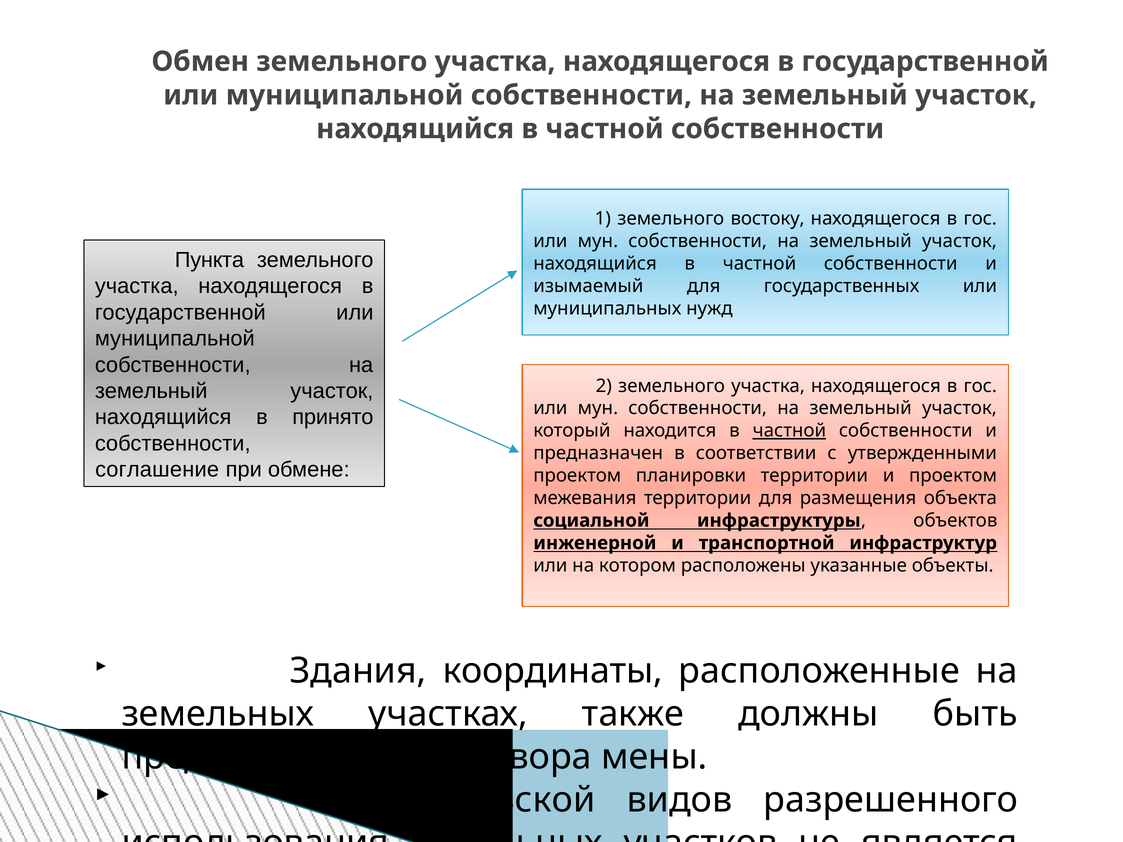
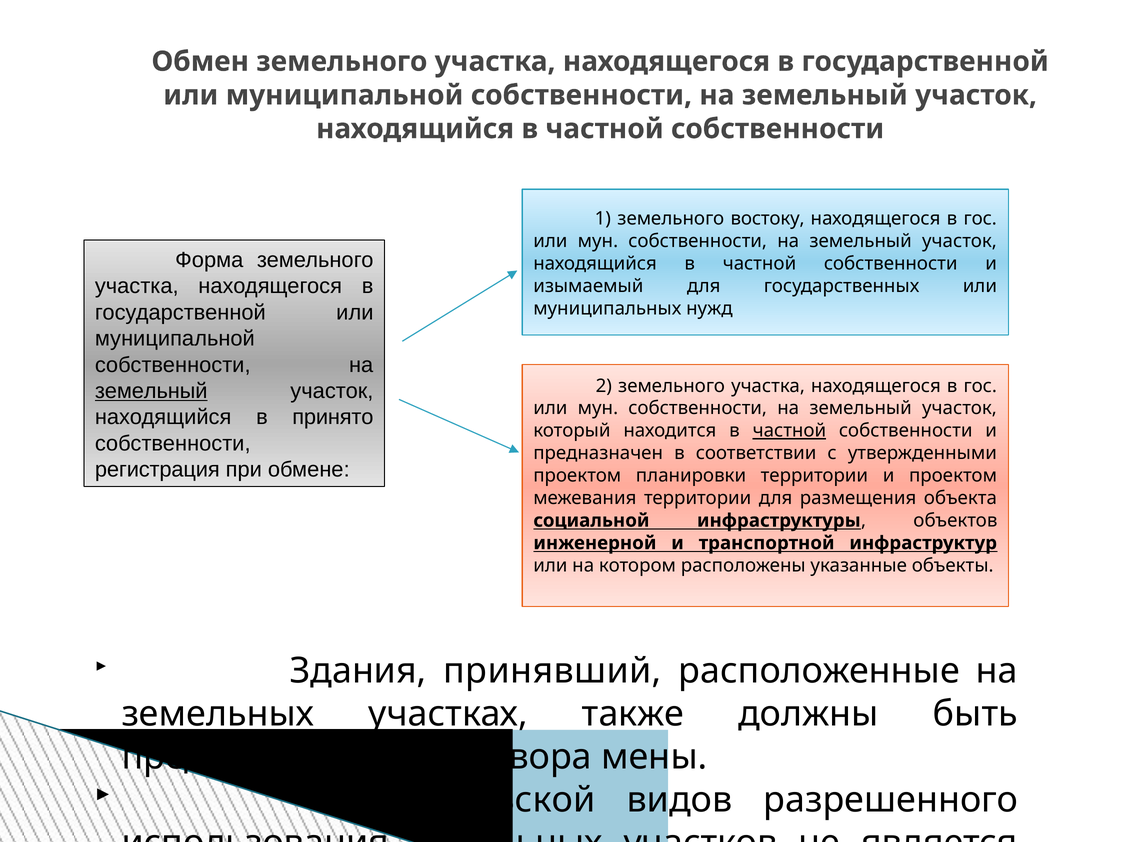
Пункта: Пункта -> Форма
земельный at (151, 391) underline: none -> present
соглашение: соглашение -> регистрация
координаты: координаты -> принявший
